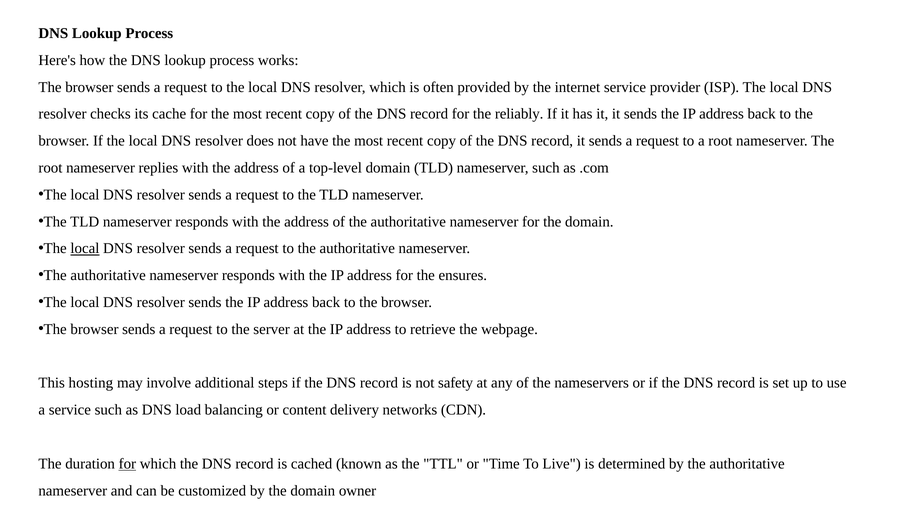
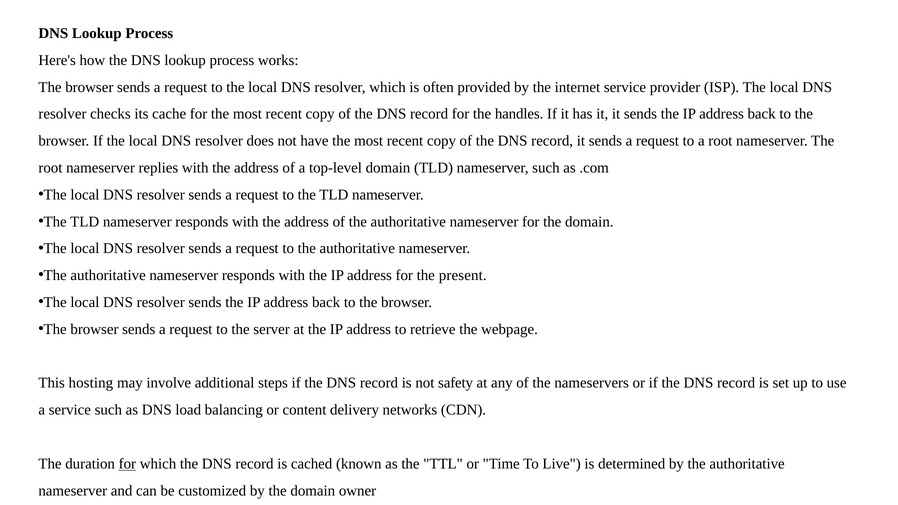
reliably: reliably -> handles
local at (85, 249) underline: present -> none
ensures: ensures -> present
